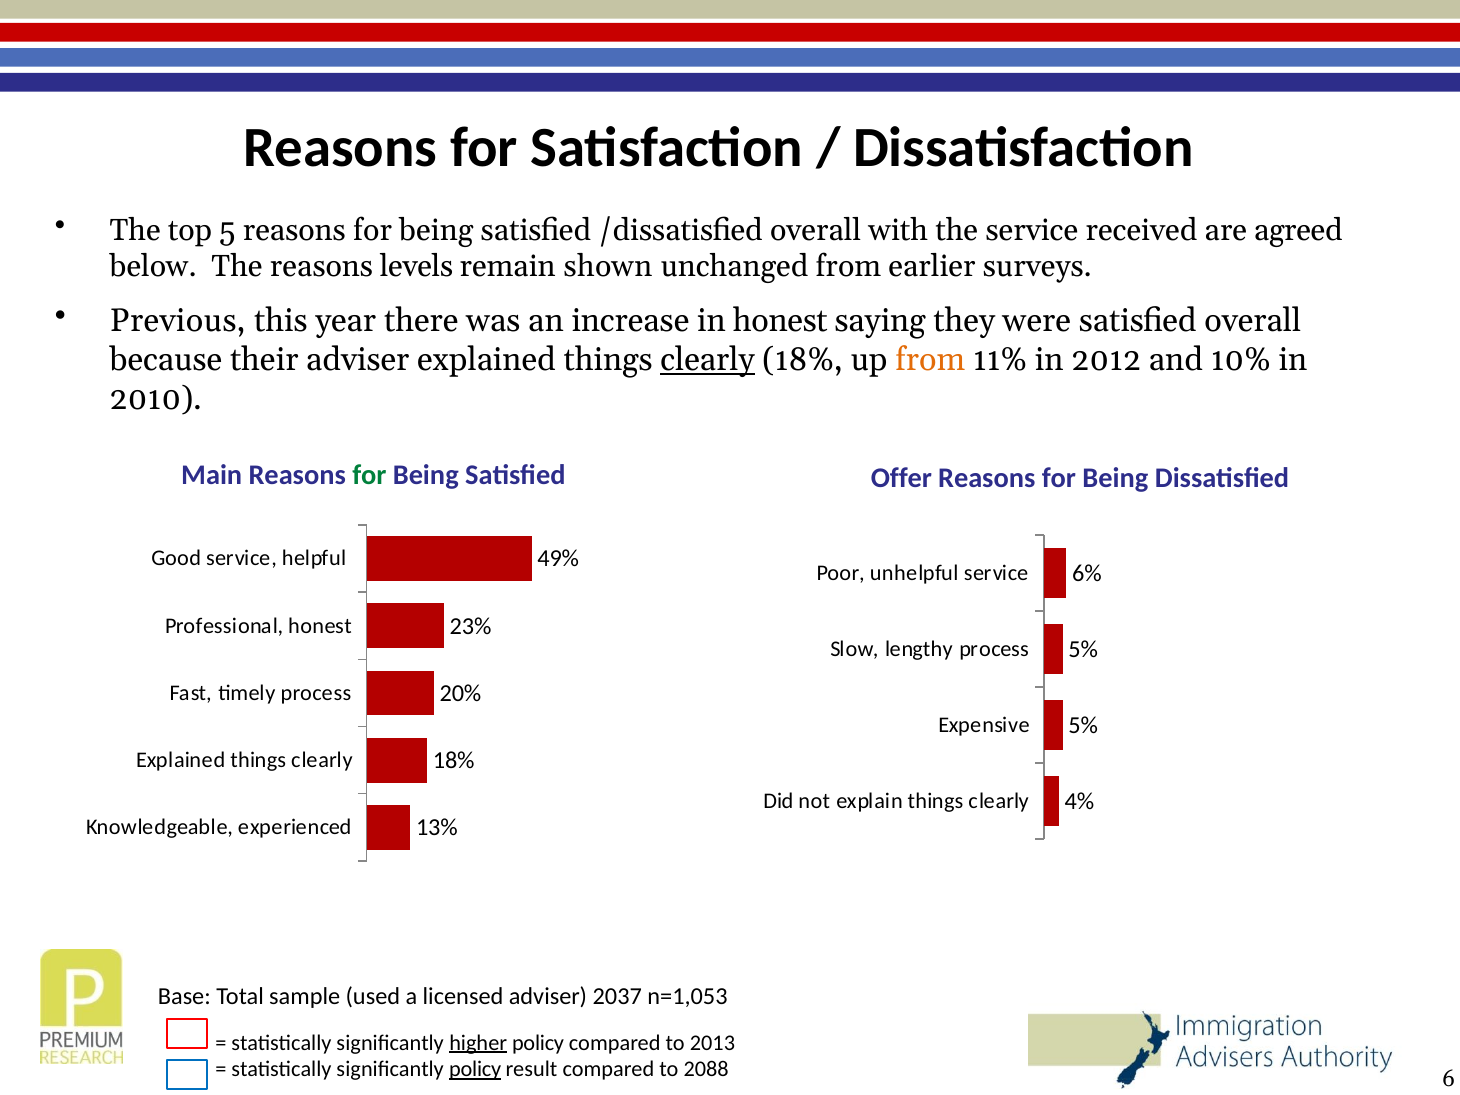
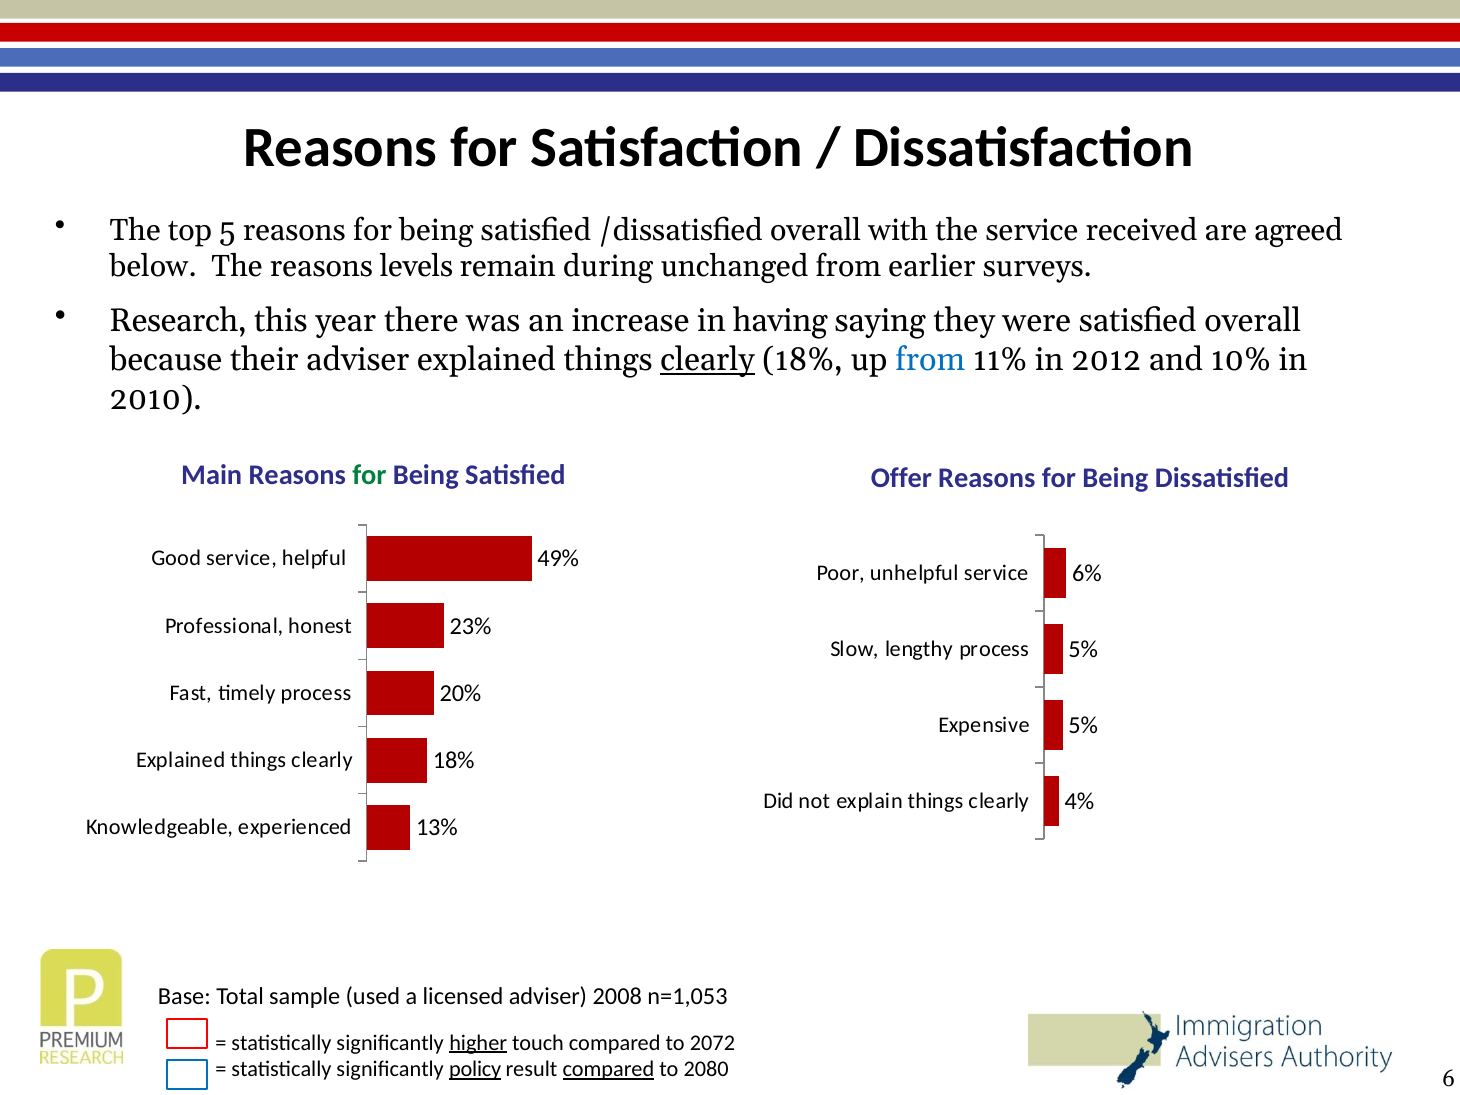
shown: shown -> during
Previous: Previous -> Research
in honest: honest -> having
from at (930, 360) colour: orange -> blue
2037: 2037 -> 2008
higher policy: policy -> touch
2013: 2013 -> 2072
compared at (608, 1069) underline: none -> present
2088: 2088 -> 2080
